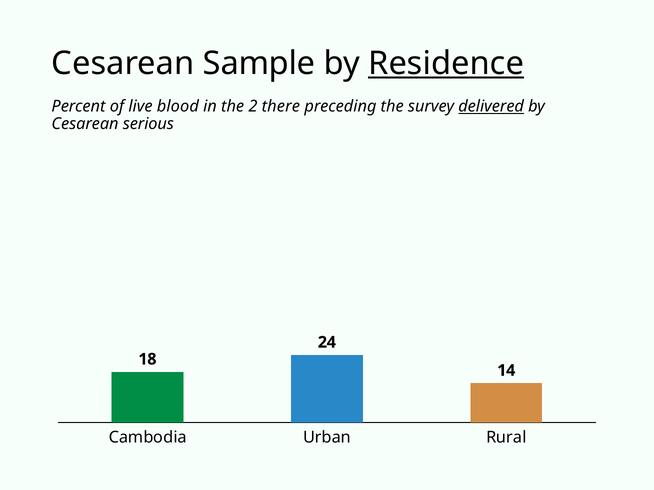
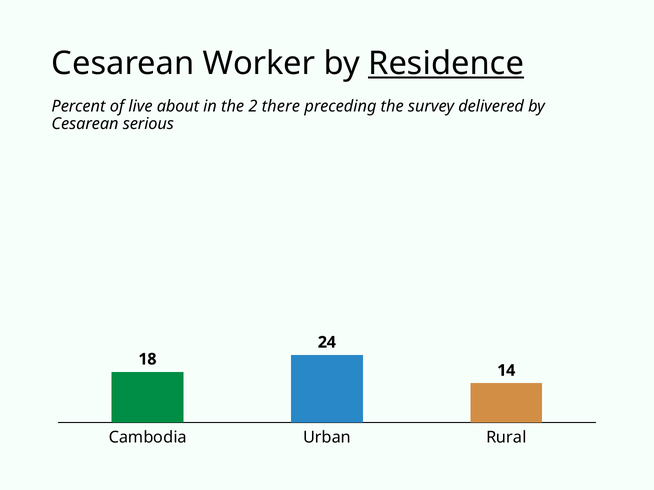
Sample: Sample -> Worker
blood: blood -> about
delivered underline: present -> none
